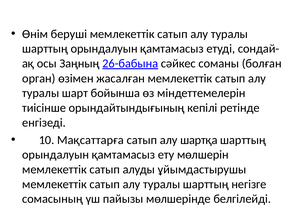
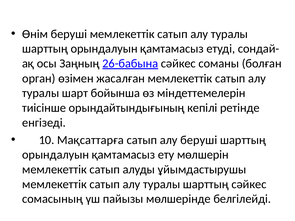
алу шартқа: шартқа -> беруші
шарттың негізге: негізге -> сәйкес
